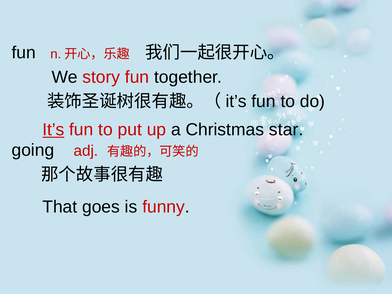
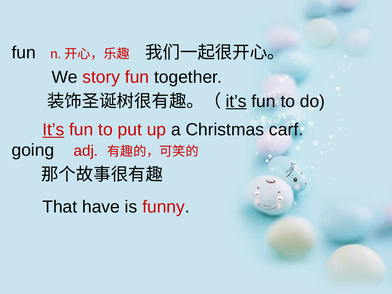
it’s at (236, 101) underline: none -> present
star: star -> carf
goes: goes -> have
